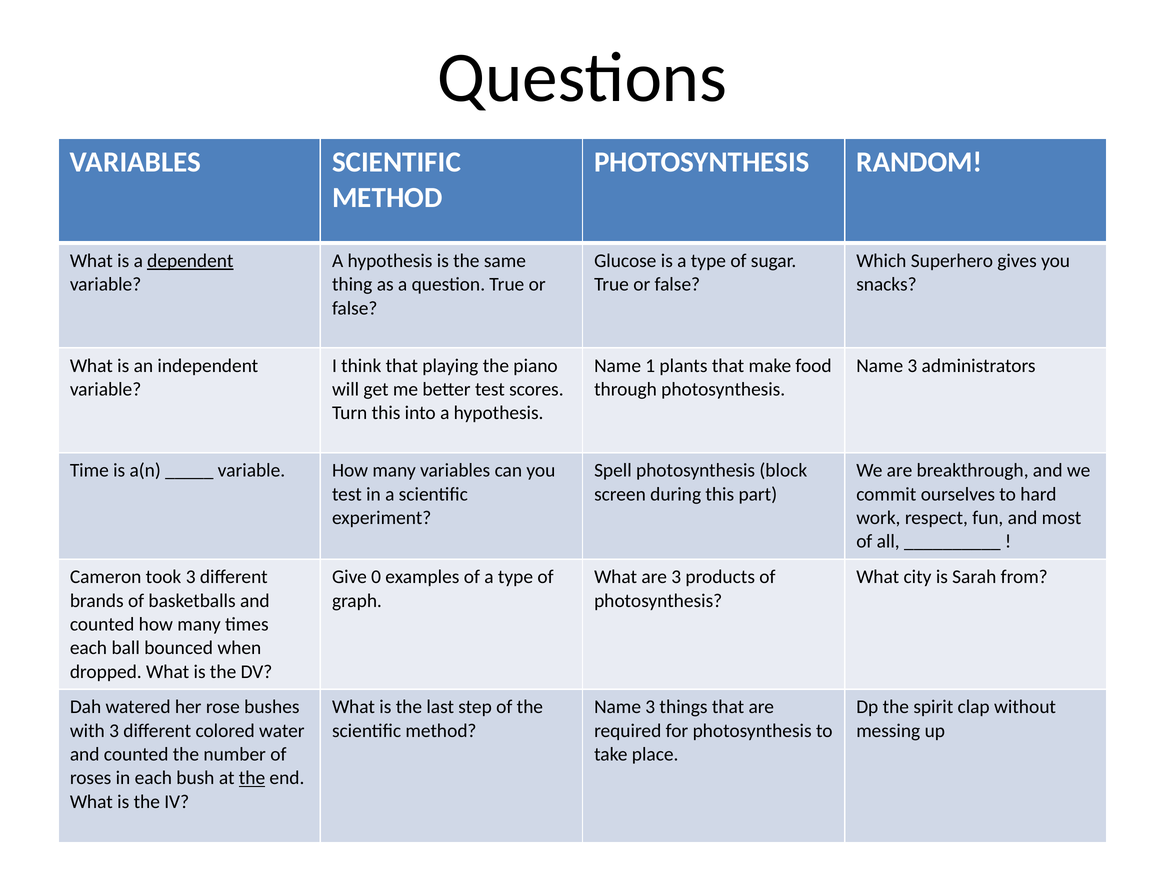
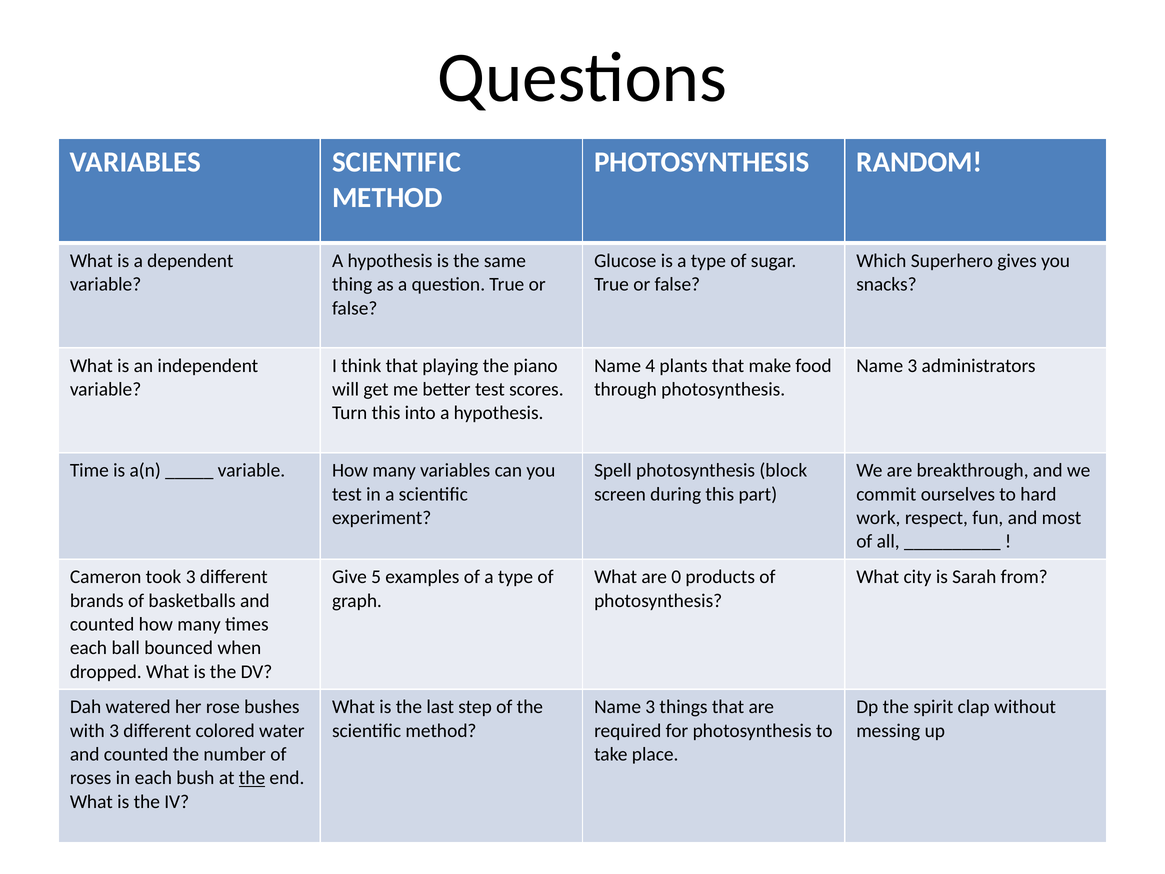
dependent underline: present -> none
1: 1 -> 4
0: 0 -> 5
are 3: 3 -> 0
